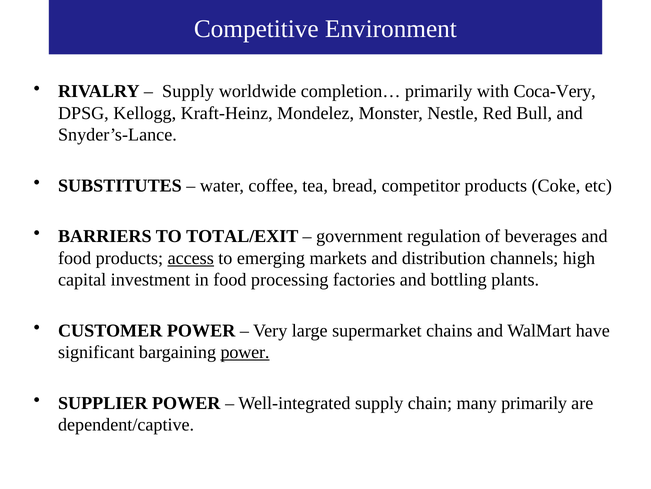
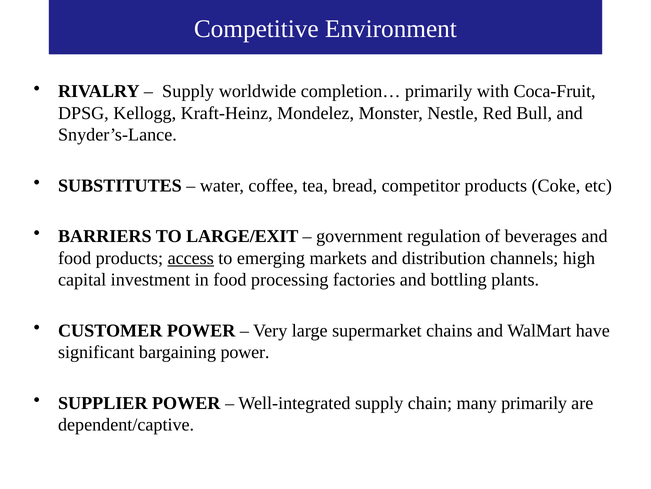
Coca-Very: Coca-Very -> Coca-Fruit
TOTAL/EXIT: TOTAL/EXIT -> LARGE/EXIT
power at (245, 352) underline: present -> none
